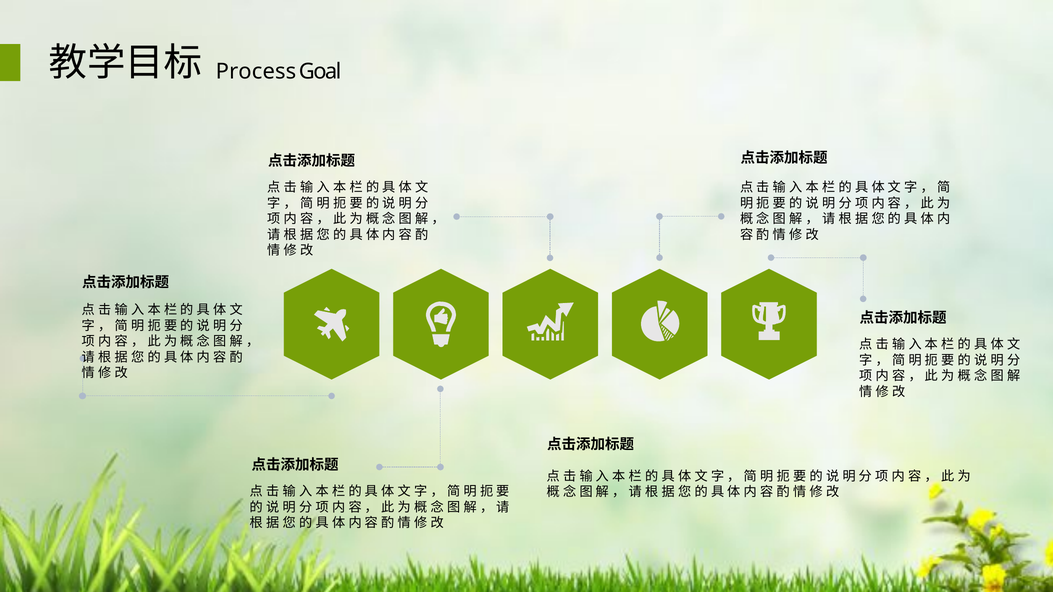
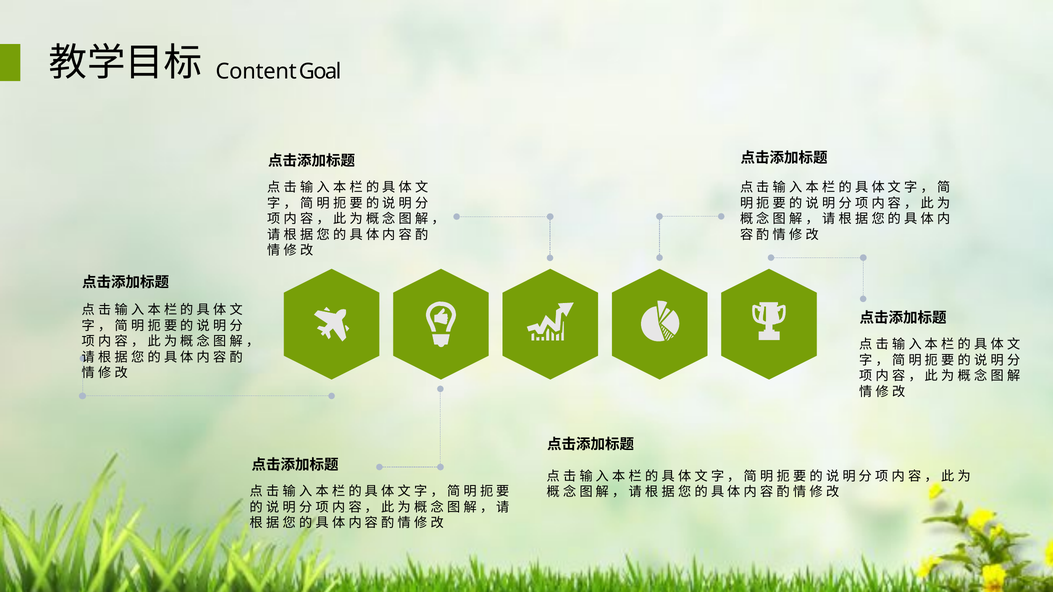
Process: Process -> Content
